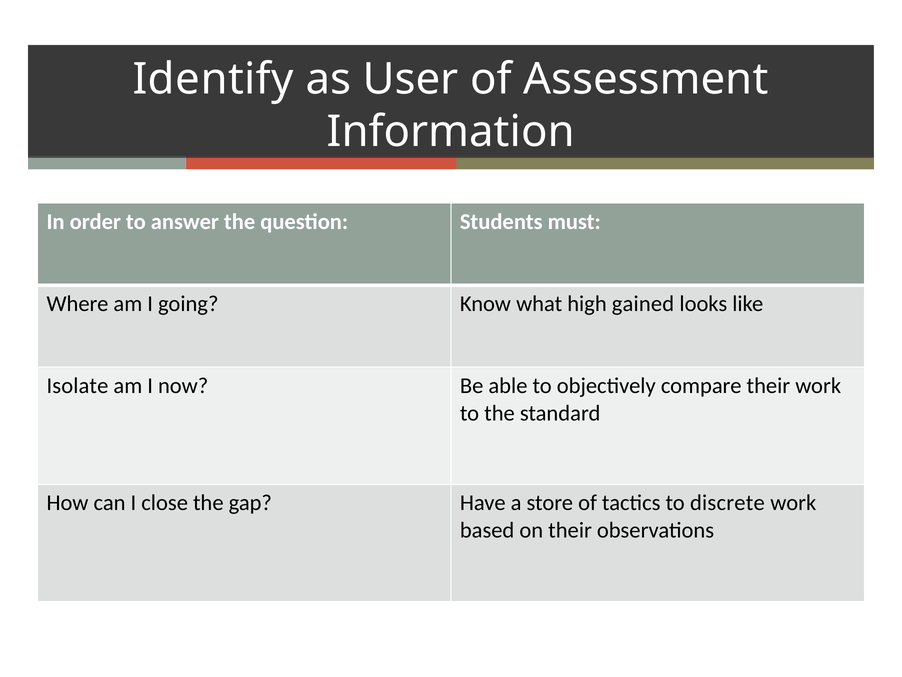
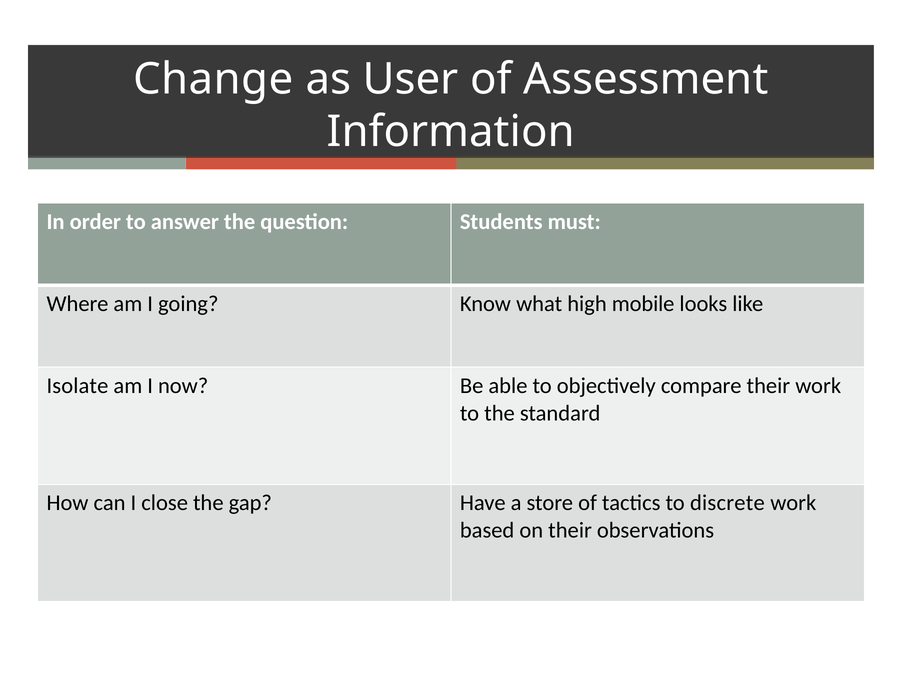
Identify: Identify -> Change
gained: gained -> mobile
